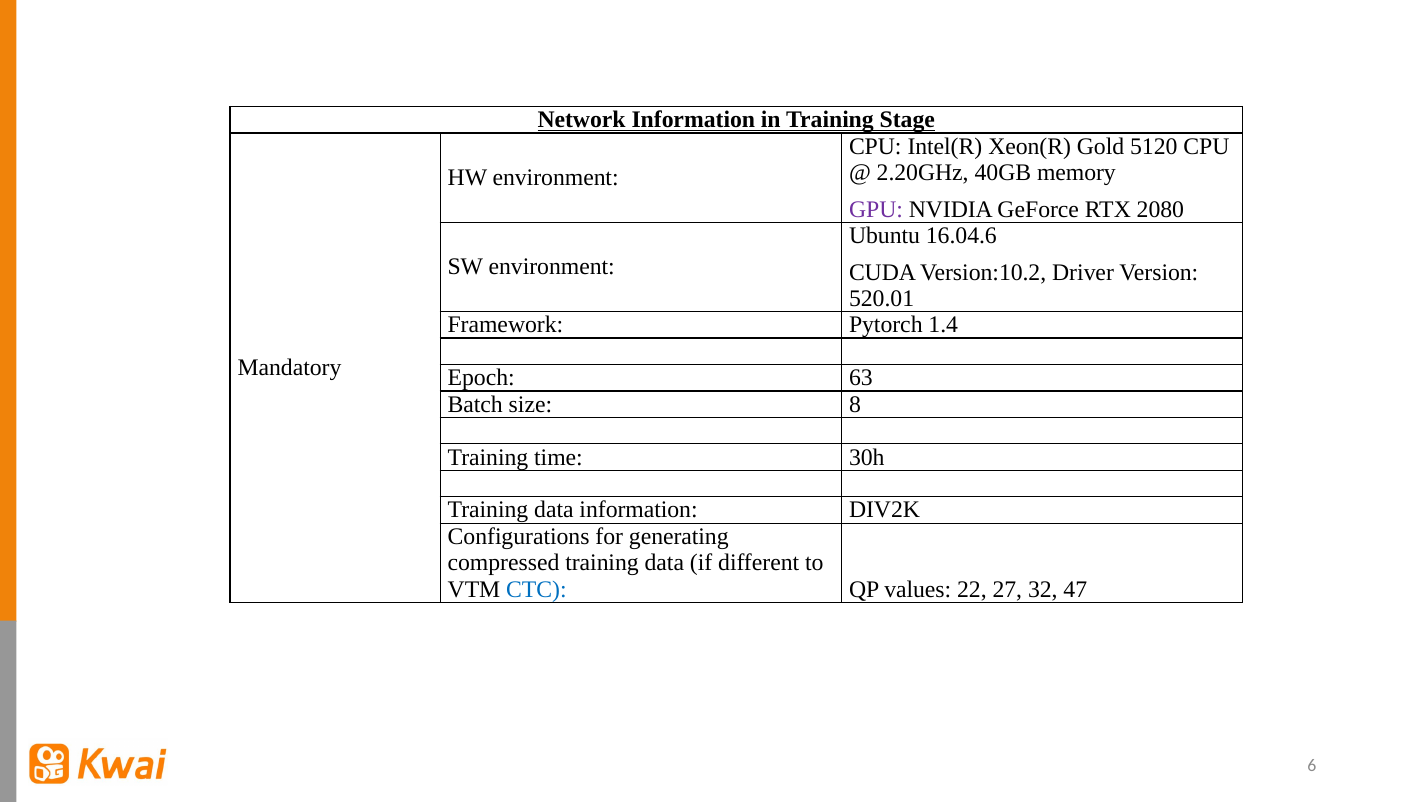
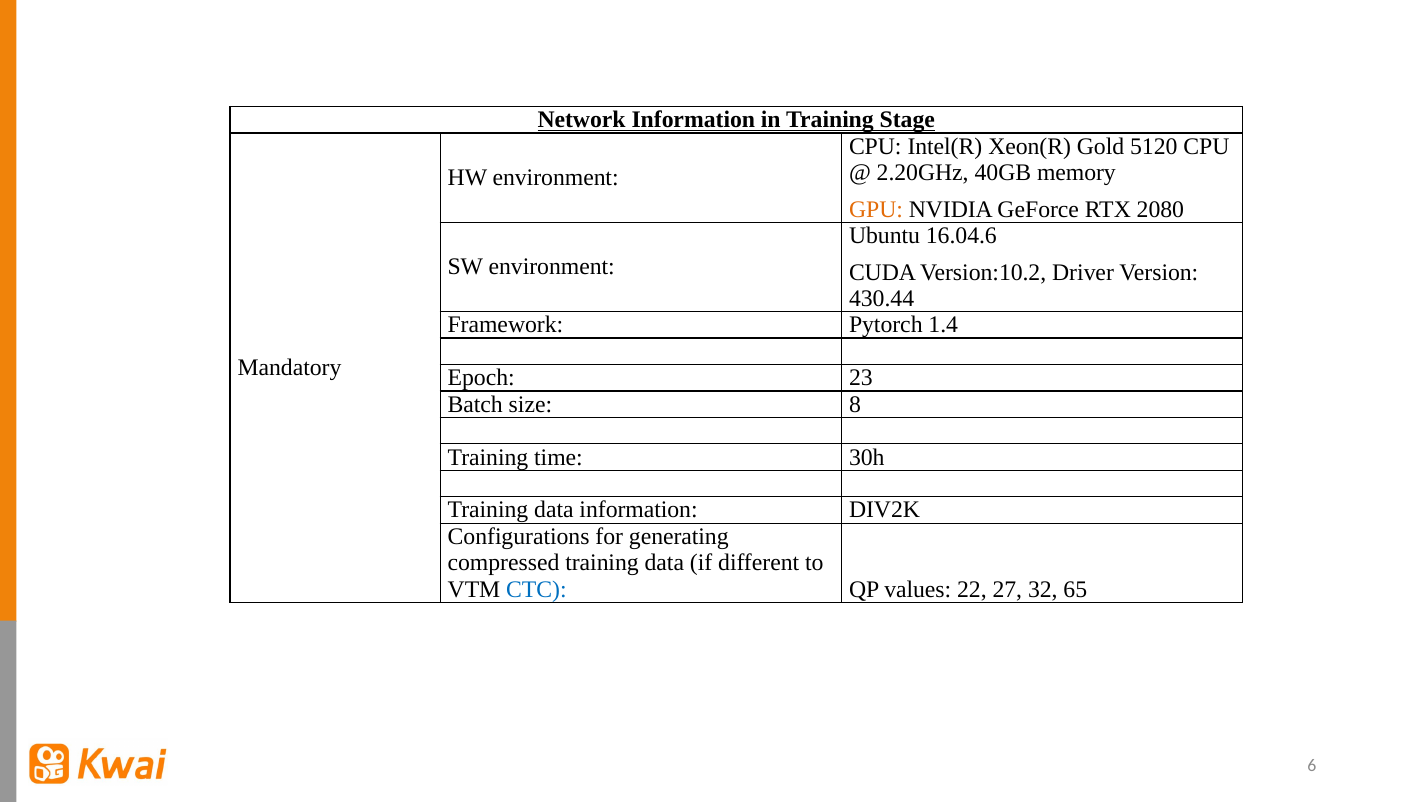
GPU colour: purple -> orange
520.01: 520.01 -> 430.44
63: 63 -> 23
47: 47 -> 65
